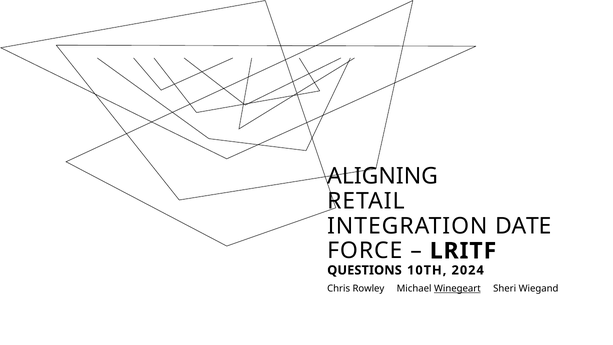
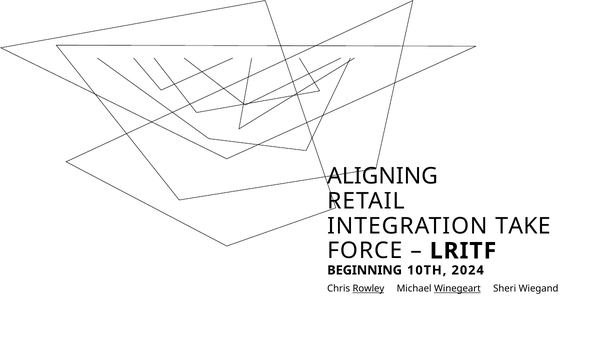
DATE: DATE -> TAKE
QUESTIONS: QUESTIONS -> BEGINNING
Rowley underline: none -> present
